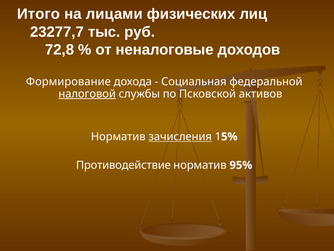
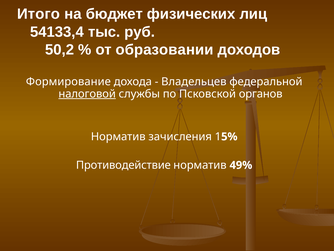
лицами: лицами -> бюджет
23277,7: 23277,7 -> 54133,4
72,8: 72,8 -> 50,2
неналоговые: неналоговые -> образовании
Социальная: Социальная -> Владельцев
активов: активов -> органов
зачисления underline: present -> none
95%: 95% -> 49%
